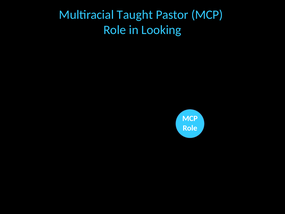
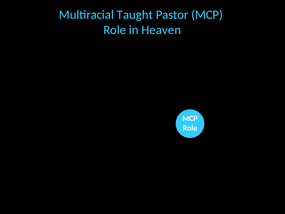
Looking: Looking -> Heaven
